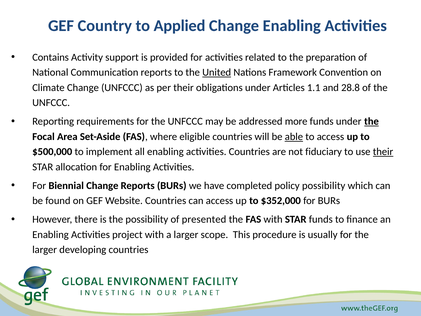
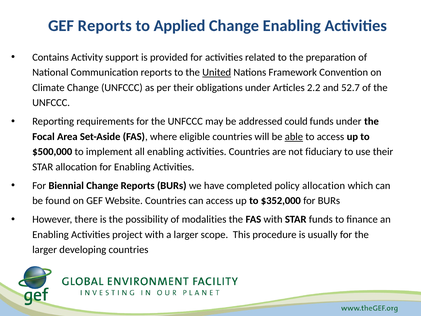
GEF Country: Country -> Reports
1.1: 1.1 -> 2.2
28.8: 28.8 -> 52.7
more: more -> could
the at (372, 121) underline: present -> none
their at (383, 152) underline: present -> none
policy possibility: possibility -> allocation
presented: presented -> modalities
